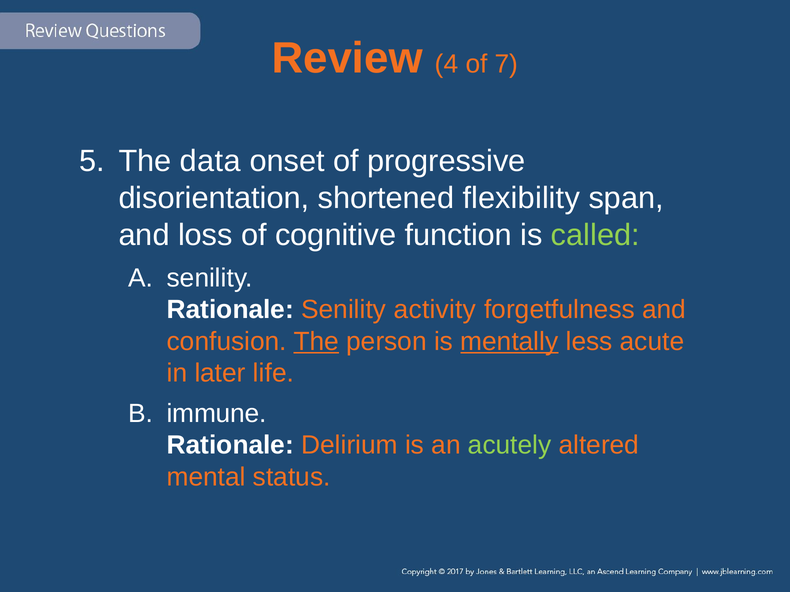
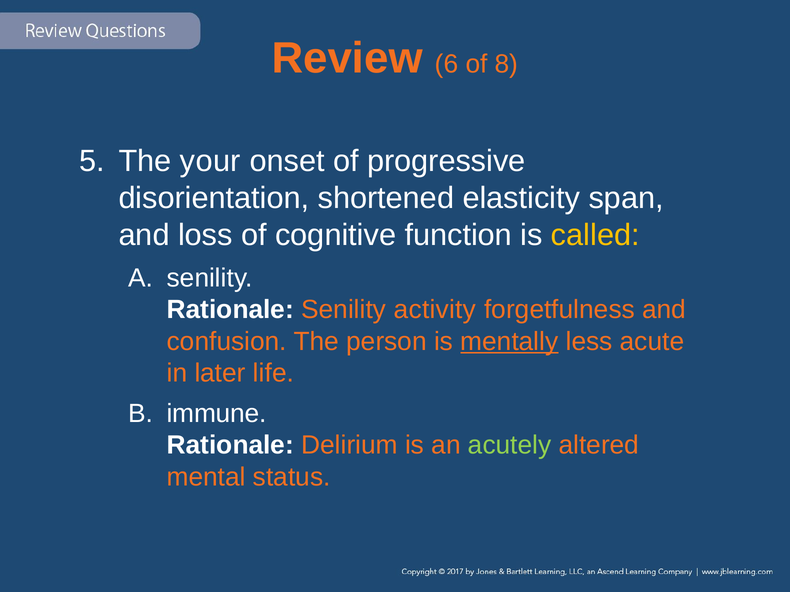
4: 4 -> 6
7: 7 -> 8
data: data -> your
flexibility: flexibility -> elasticity
called colour: light green -> yellow
The at (316, 342) underline: present -> none
